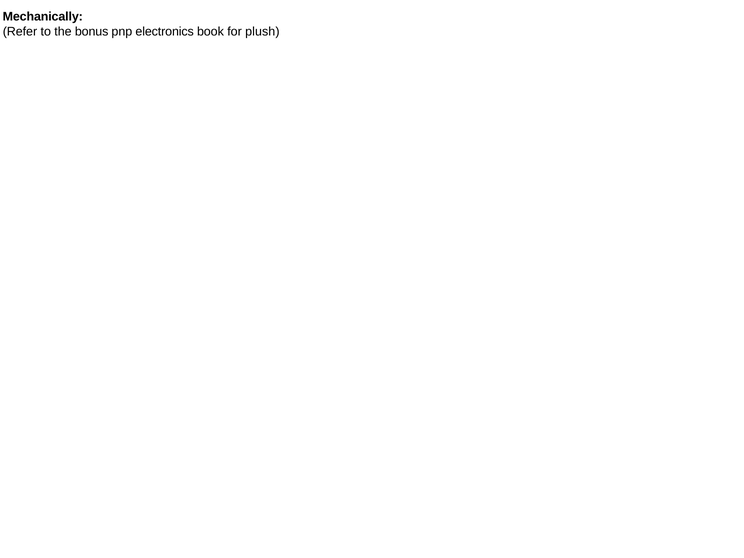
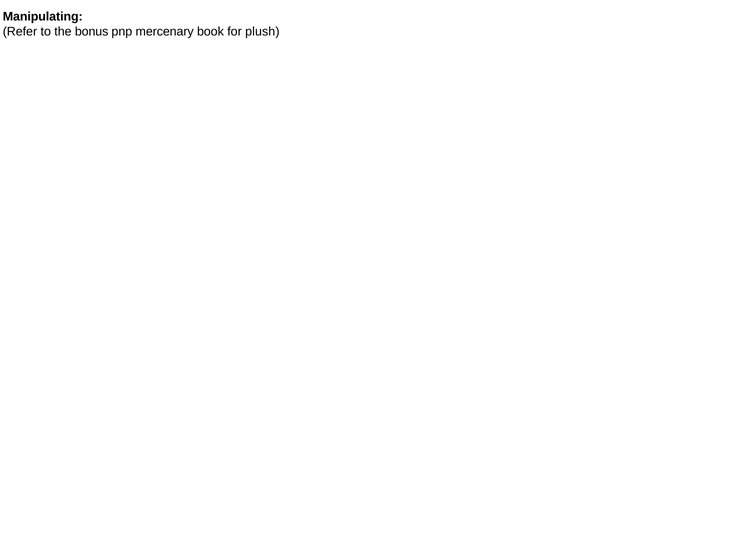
Mechanically: Mechanically -> Manipulating
electronics: electronics -> mercenary
